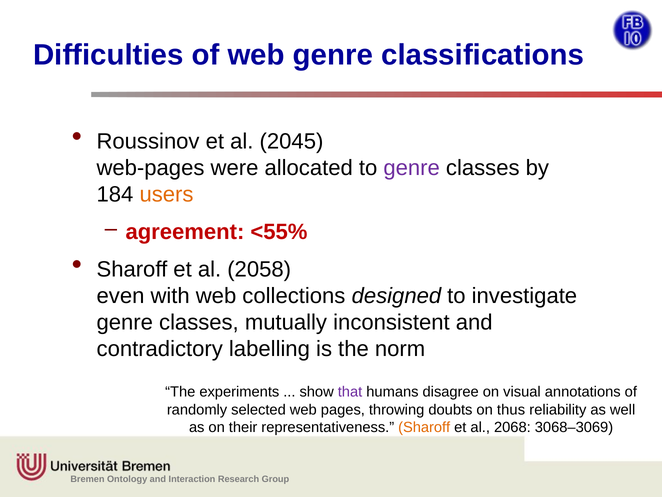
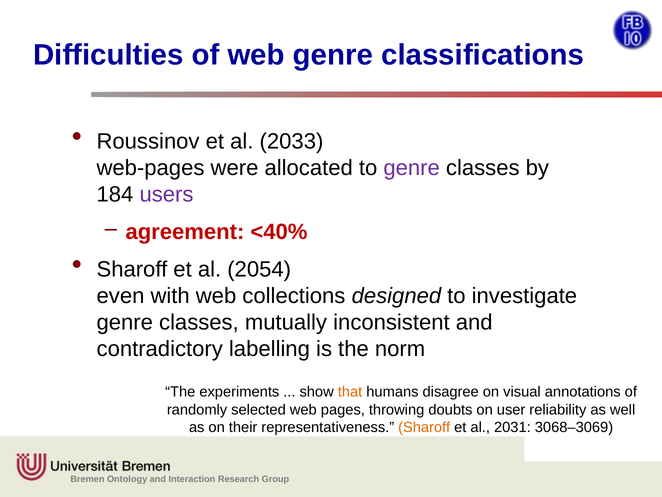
2045: 2045 -> 2033
users colour: orange -> purple
<55%: <55% -> <40%
2058: 2058 -> 2054
that colour: purple -> orange
thus: thus -> user
2068: 2068 -> 2031
